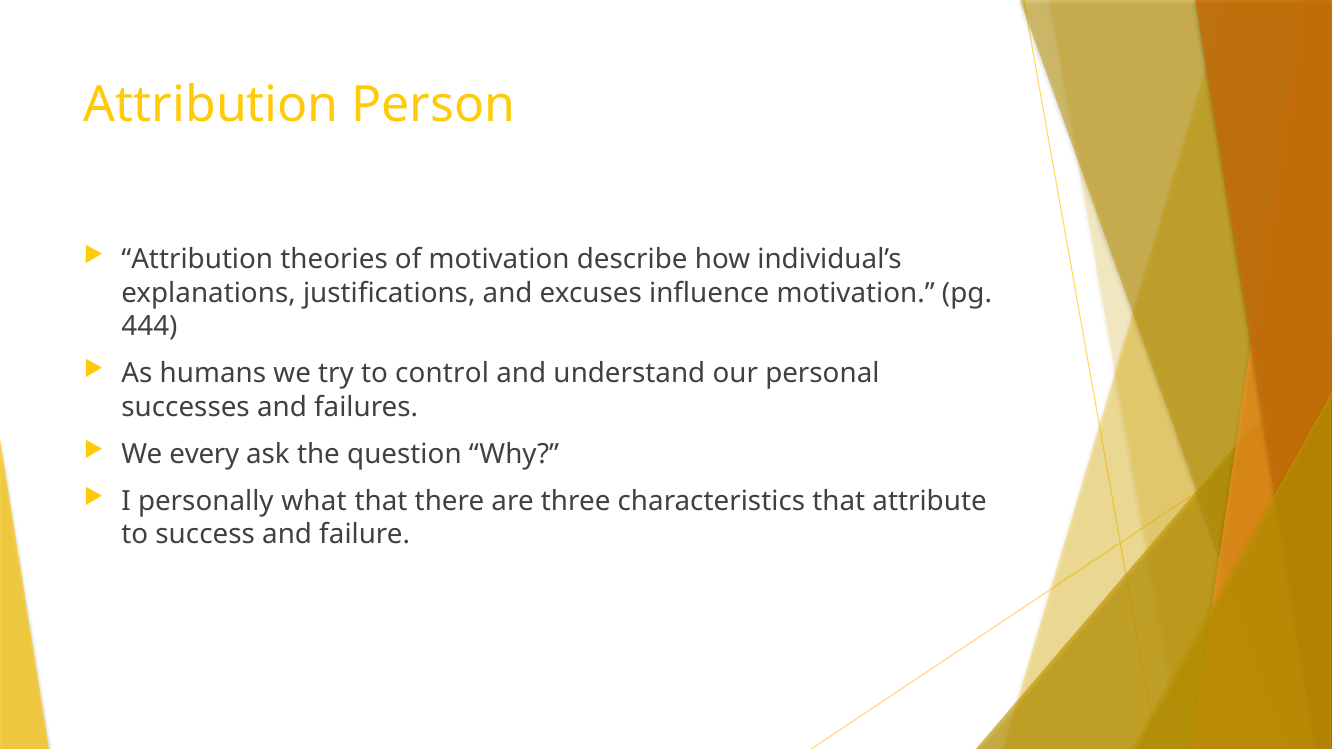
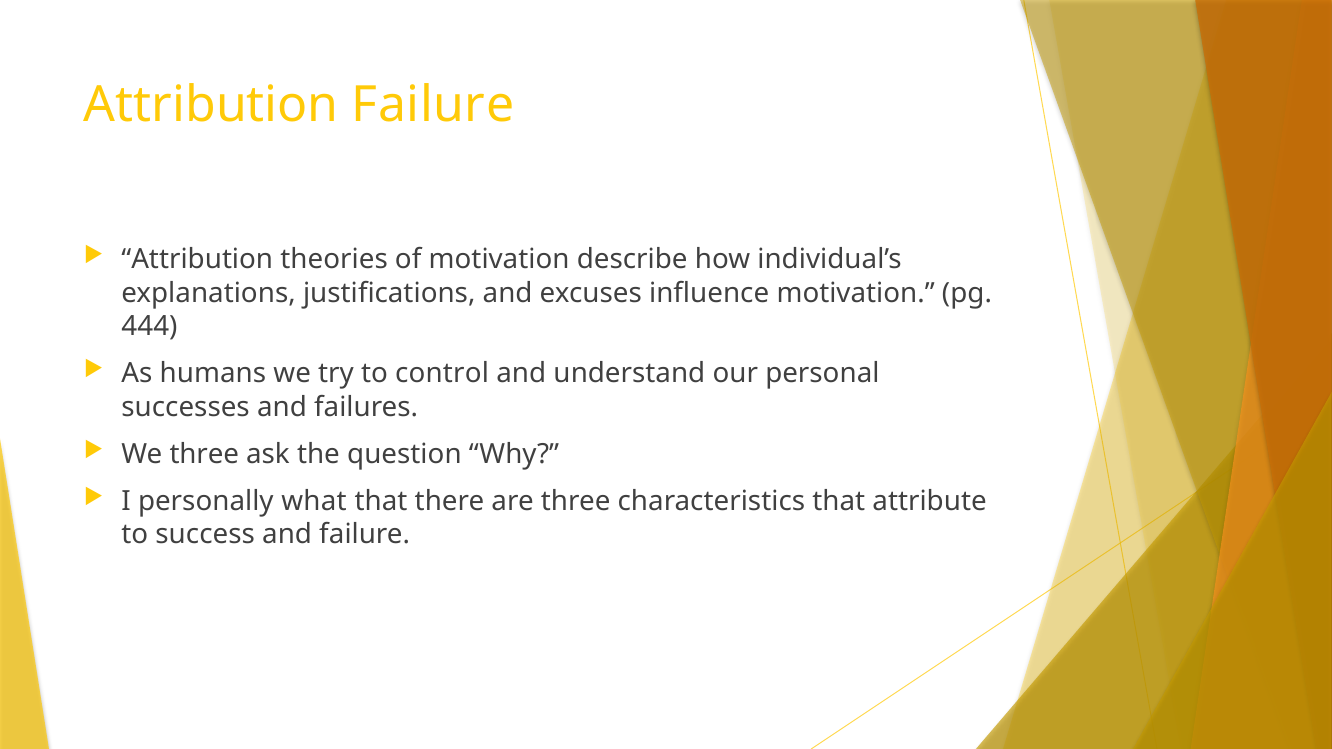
Attribution Person: Person -> Failure
We every: every -> three
